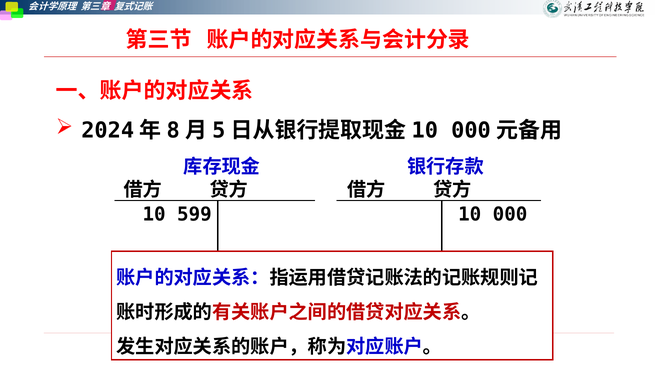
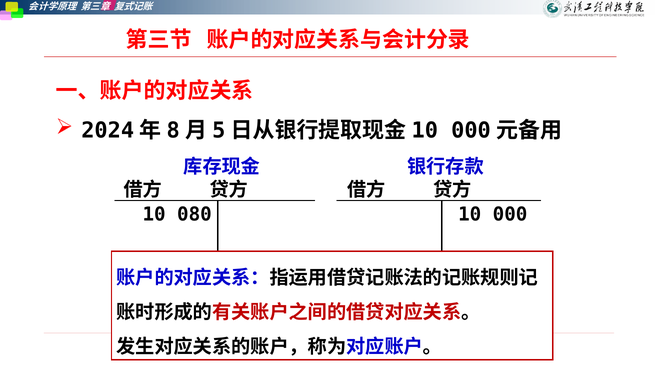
599: 599 -> 080
